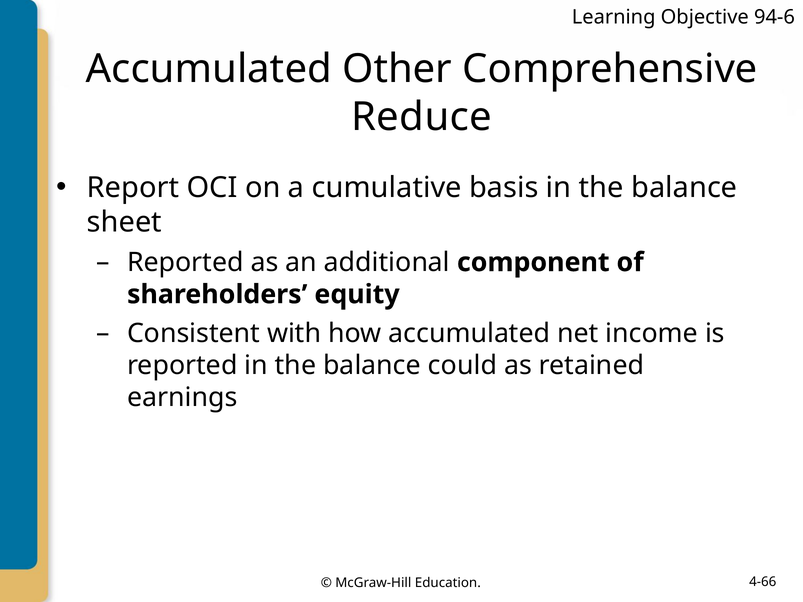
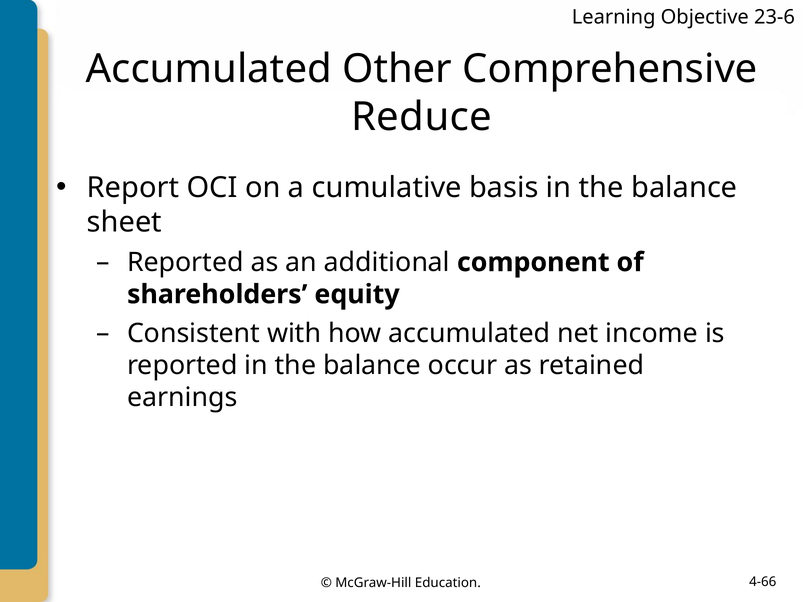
94-6: 94-6 -> 23-6
could: could -> occur
